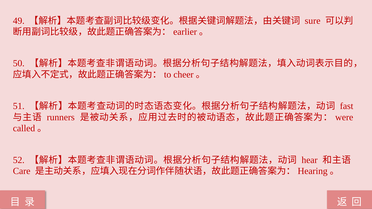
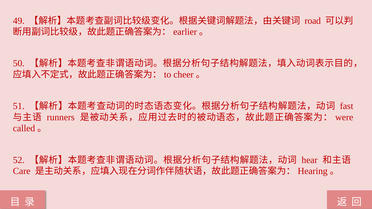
sure: sure -> road
